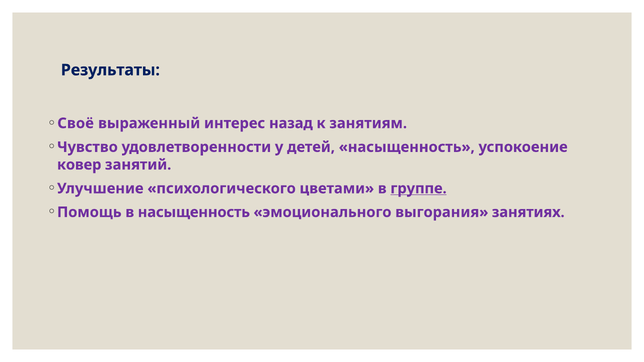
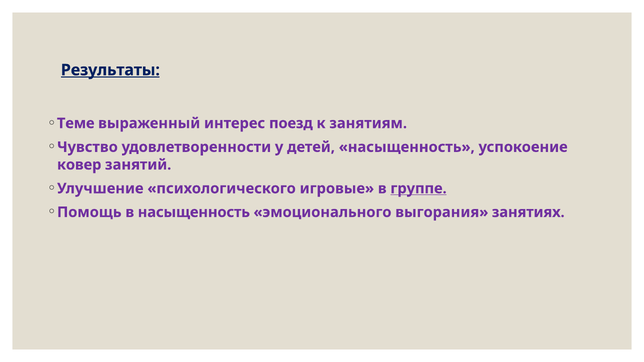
Результаты underline: none -> present
Своё: Своё -> Теме
назад: назад -> поезд
цветами: цветами -> игровые
